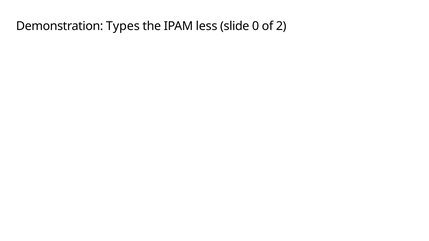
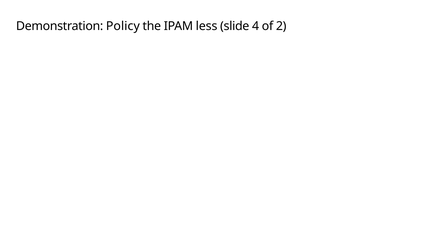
Types: Types -> Policy
0: 0 -> 4
